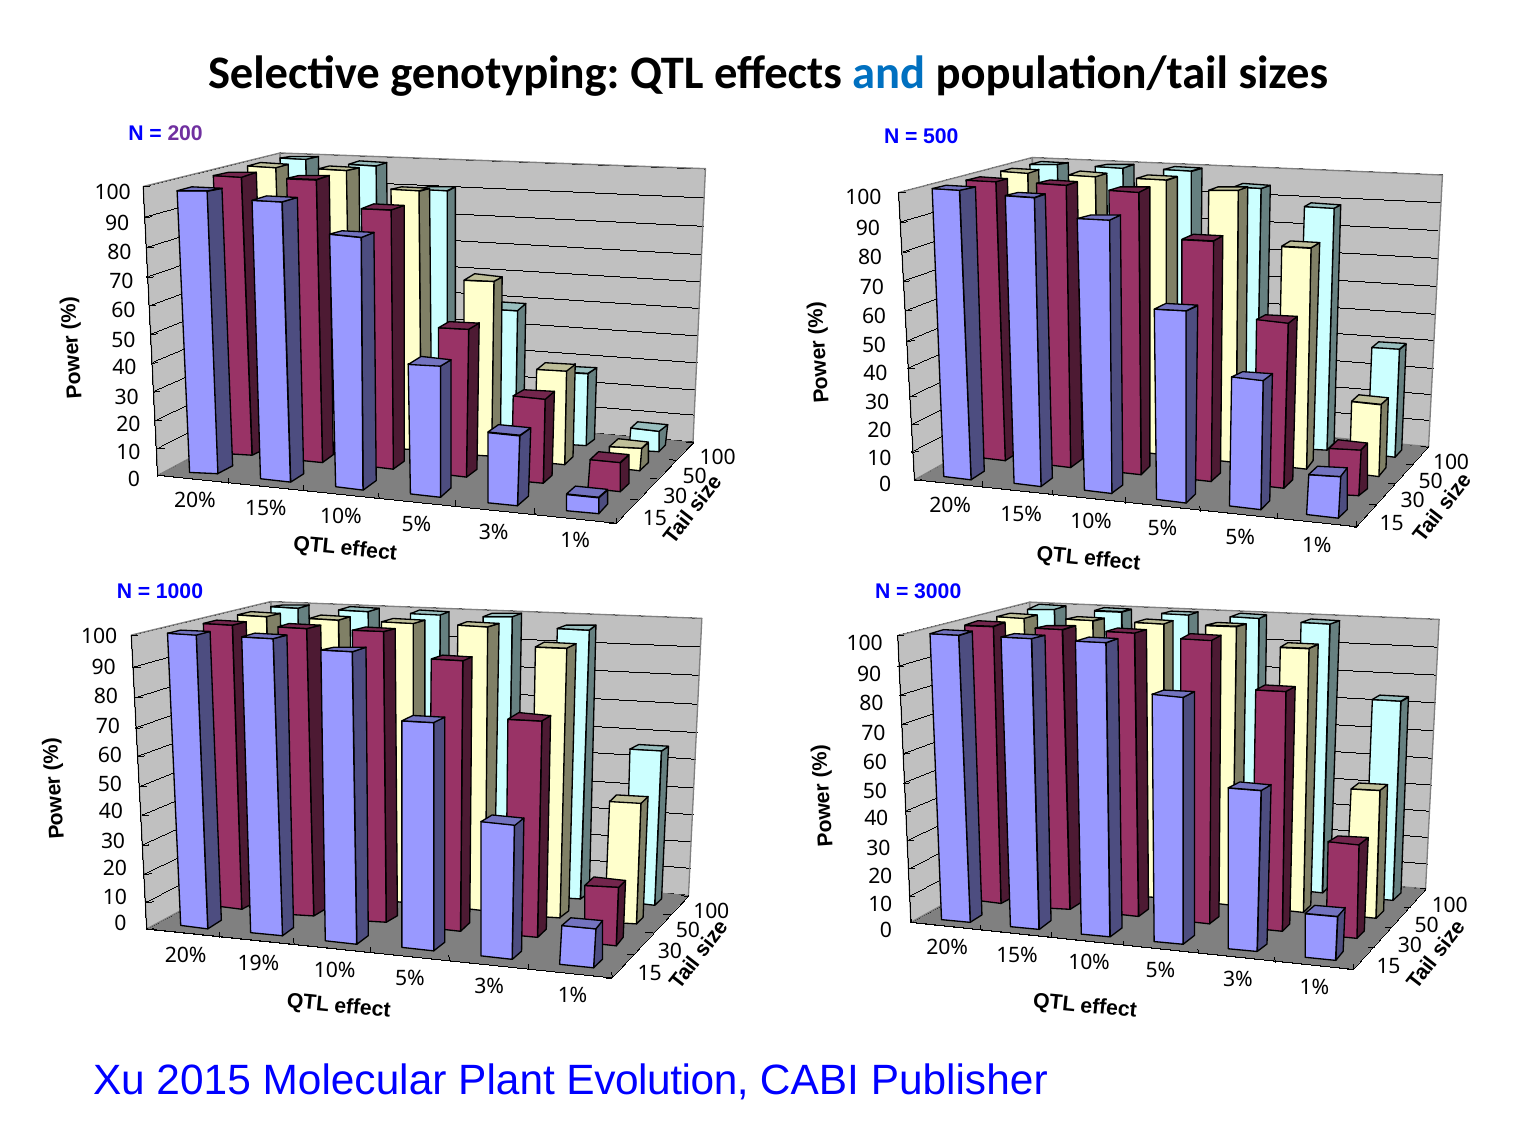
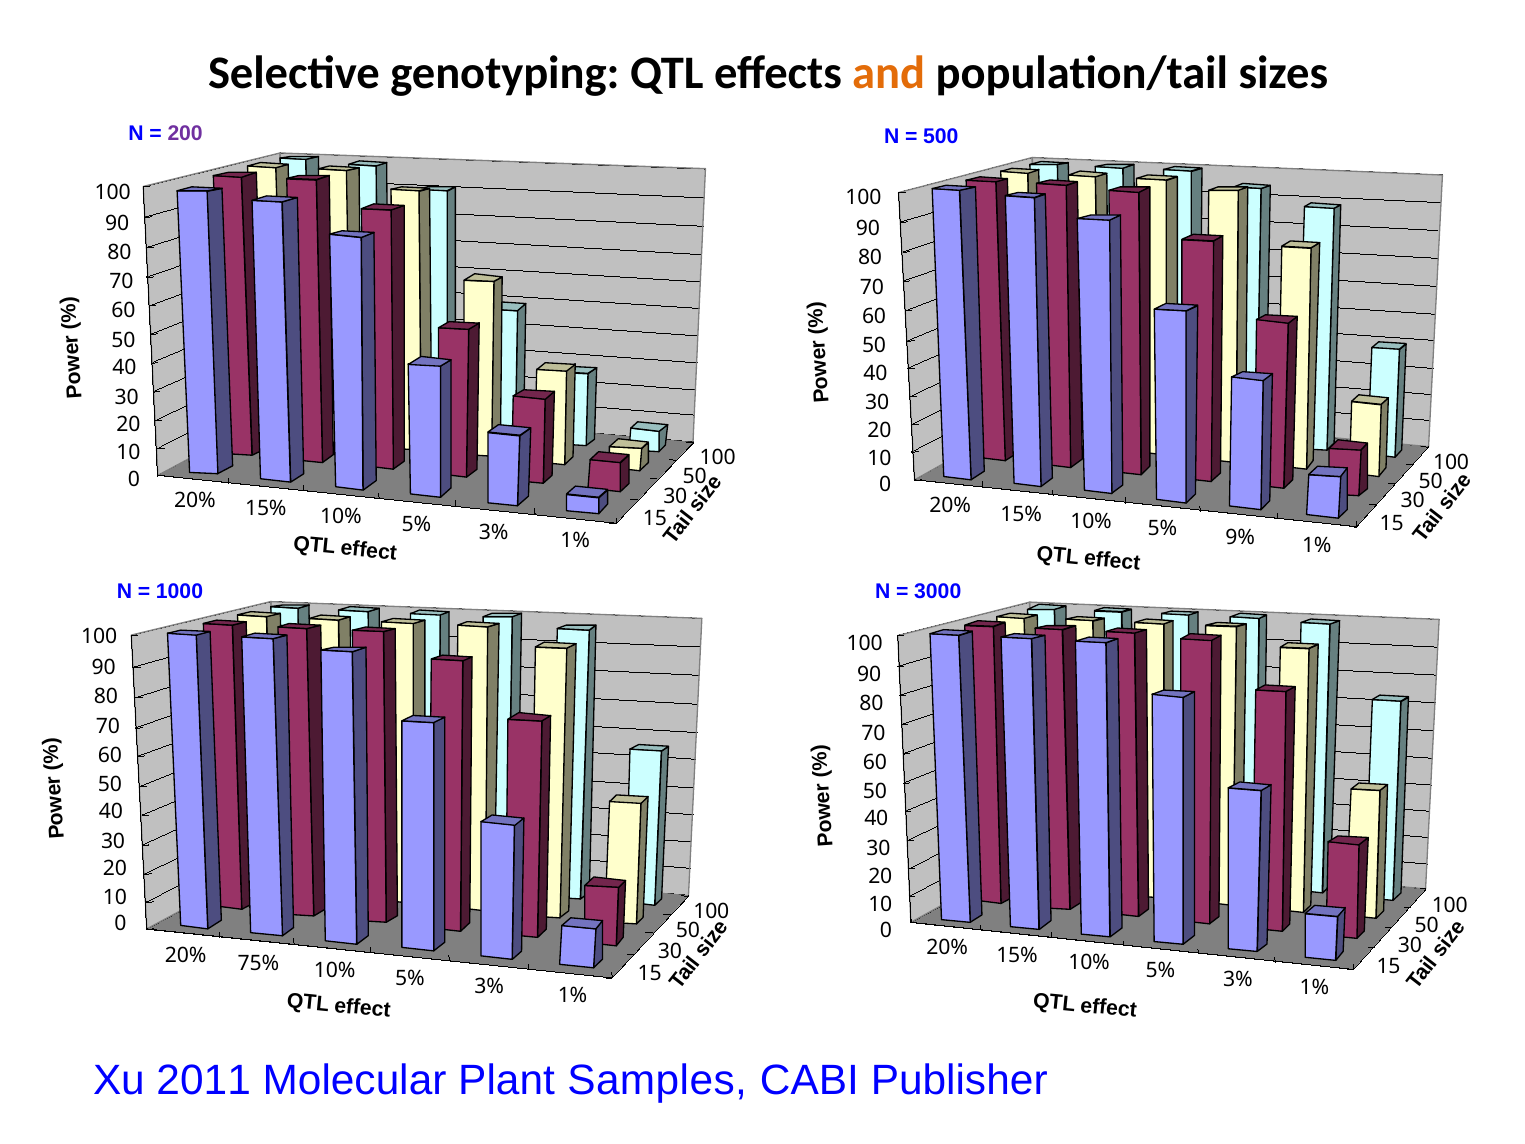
and colour: blue -> orange
5% 5%: 5% -> 9%
19%: 19% -> 75%
2015: 2015 -> 2011
Evolution: Evolution -> Samples
